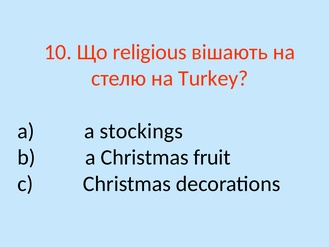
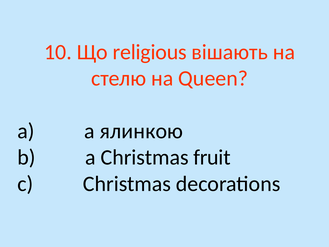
Turkey: Turkey -> Queen
stockings: stockings -> ялинкою
